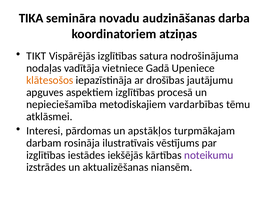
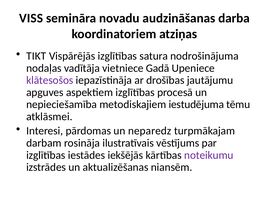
TIKA: TIKA -> VISS
klātesošos colour: orange -> purple
vardarbības: vardarbības -> iestudējuma
apstākļos: apstākļos -> neparedz
